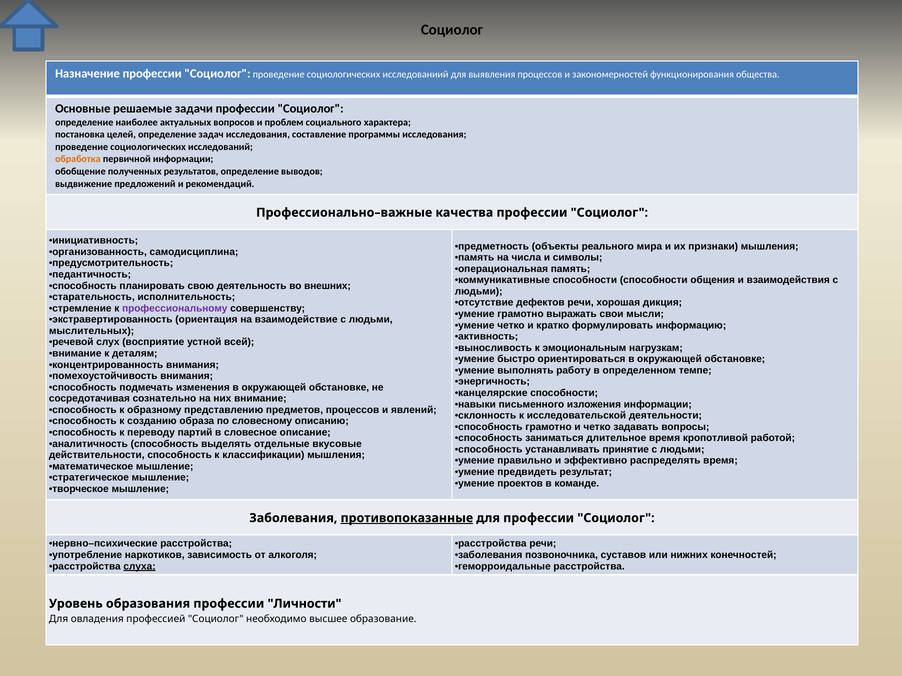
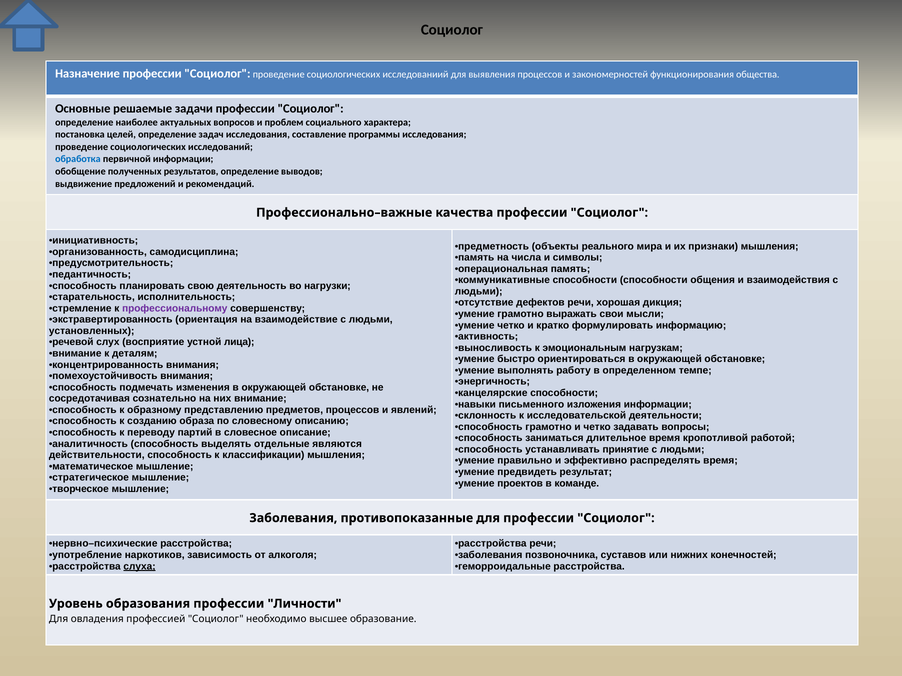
обработка colour: orange -> blue
внешних: внешних -> нагрузки
мыслительных: мыслительных -> установленных
всей: всей -> лица
вкусовые: вкусовые -> являются
противопоказанные underline: present -> none
